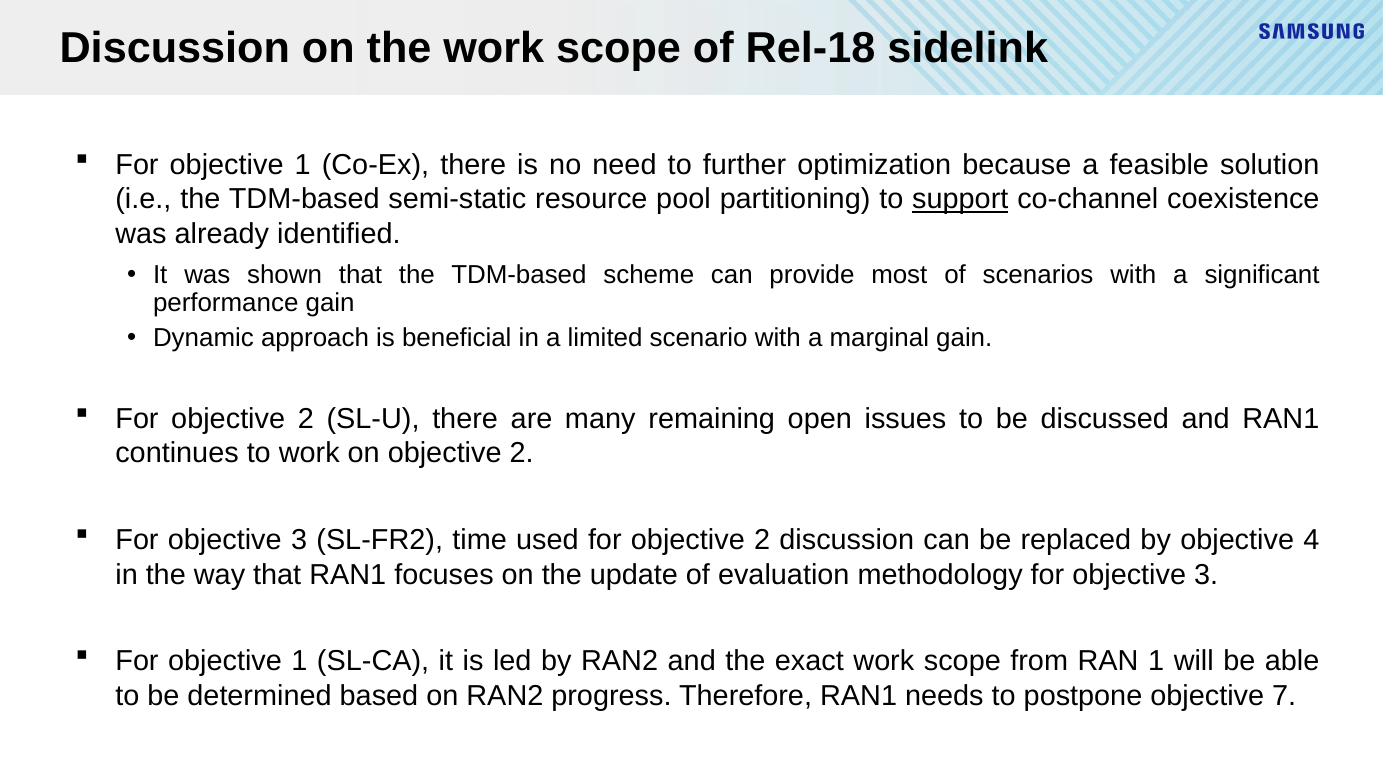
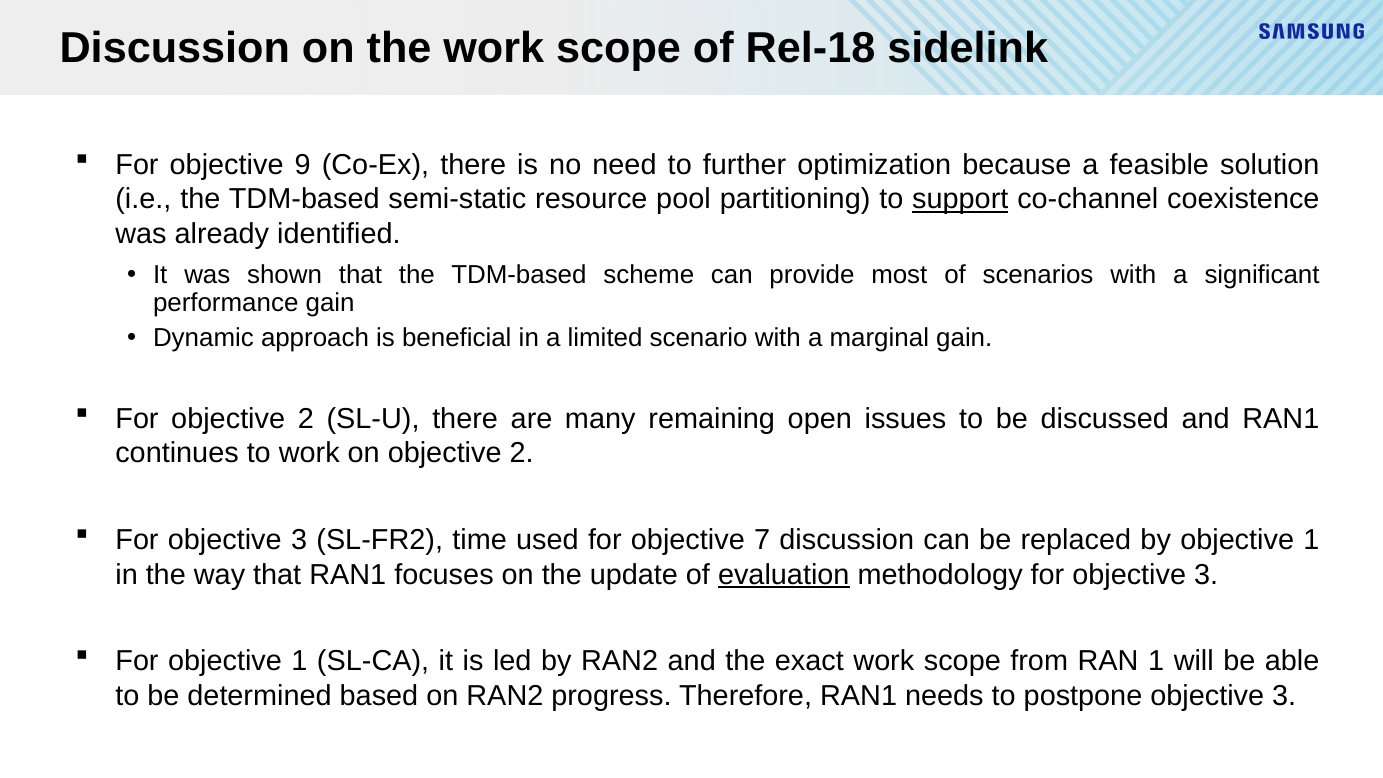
1 at (303, 165): 1 -> 9
used for objective 2: 2 -> 7
by objective 4: 4 -> 1
evaluation underline: none -> present
postpone objective 7: 7 -> 3
